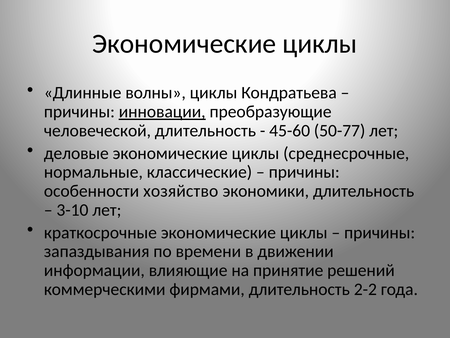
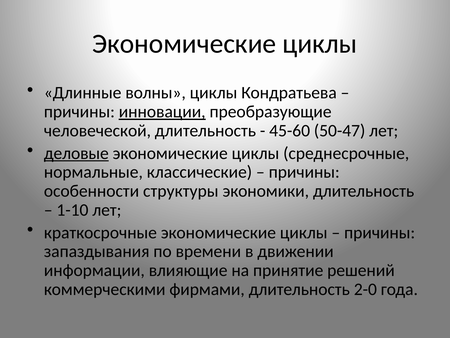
50-77: 50-77 -> 50-47
деловые underline: none -> present
хозяйство: хозяйство -> структуры
3-10: 3-10 -> 1-10
2-2: 2-2 -> 2-0
